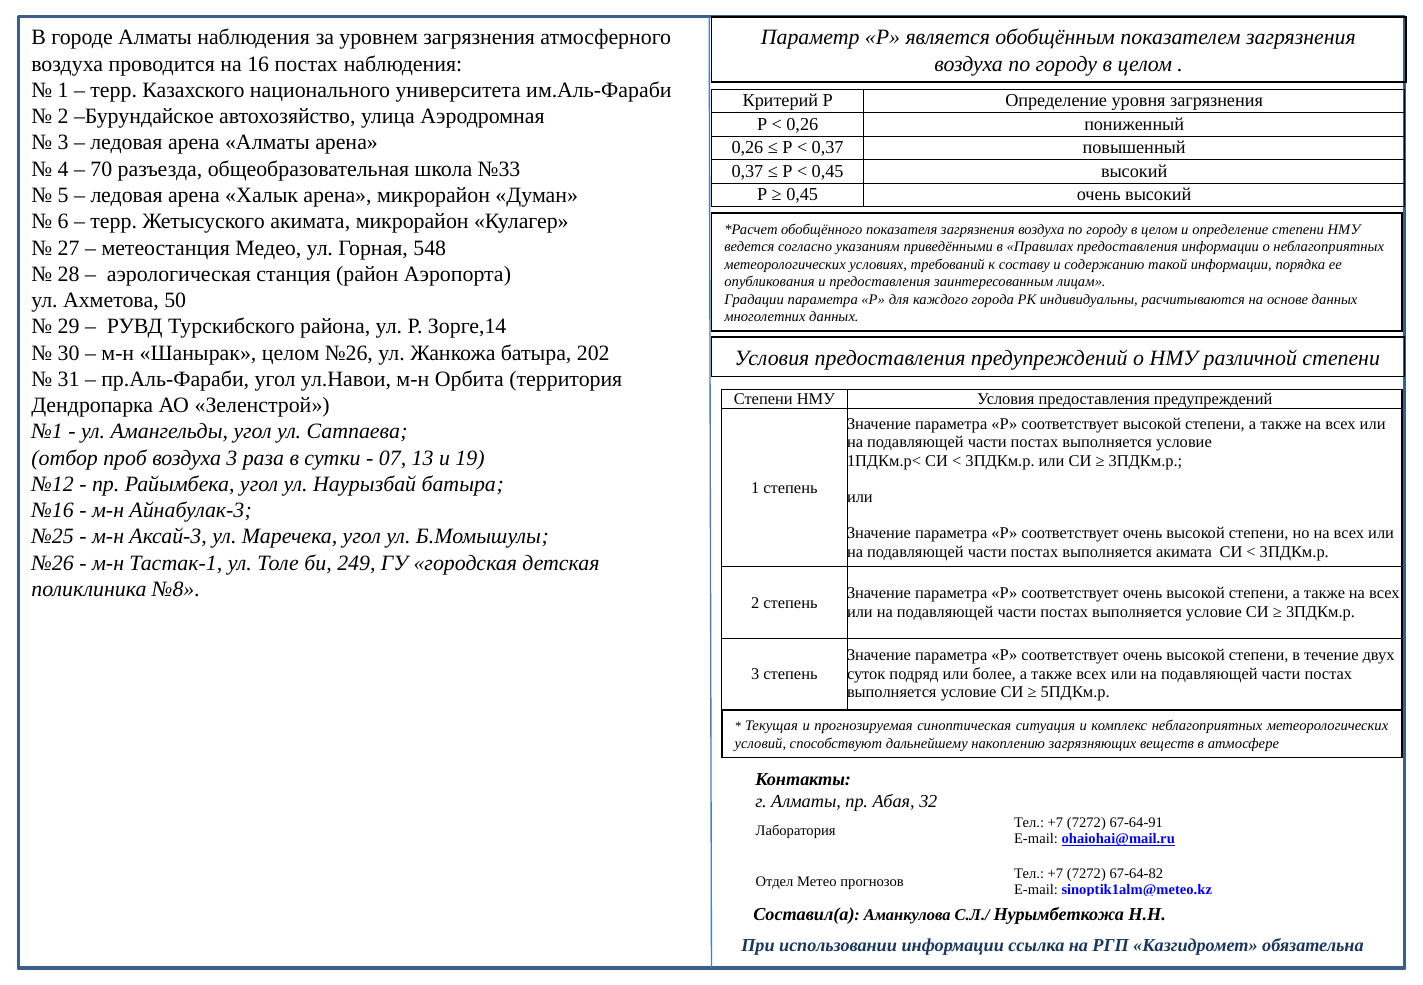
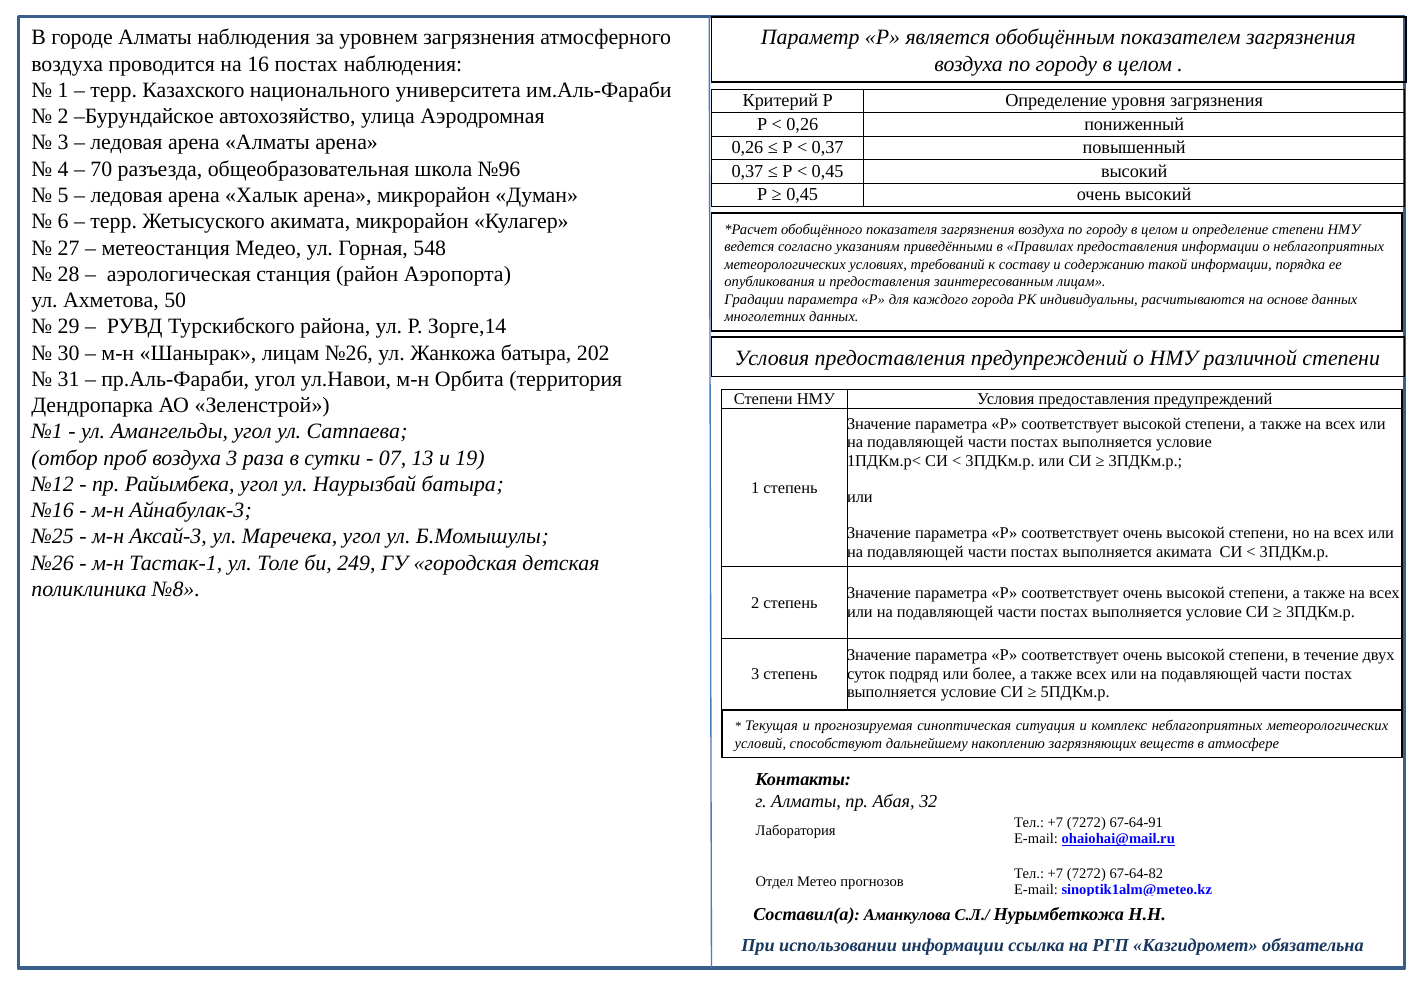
№33: №33 -> №96
Шанырак целом: целом -> лицам
